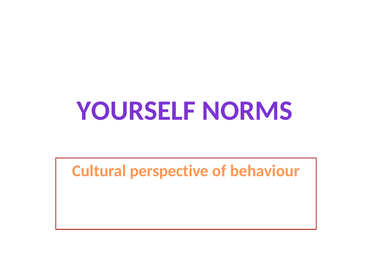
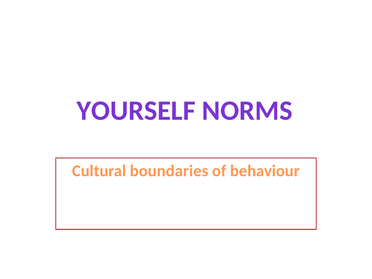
perspective: perspective -> boundaries
